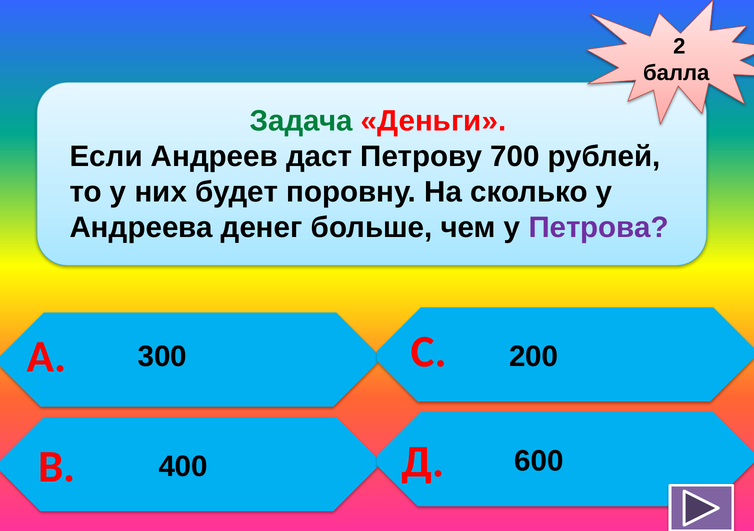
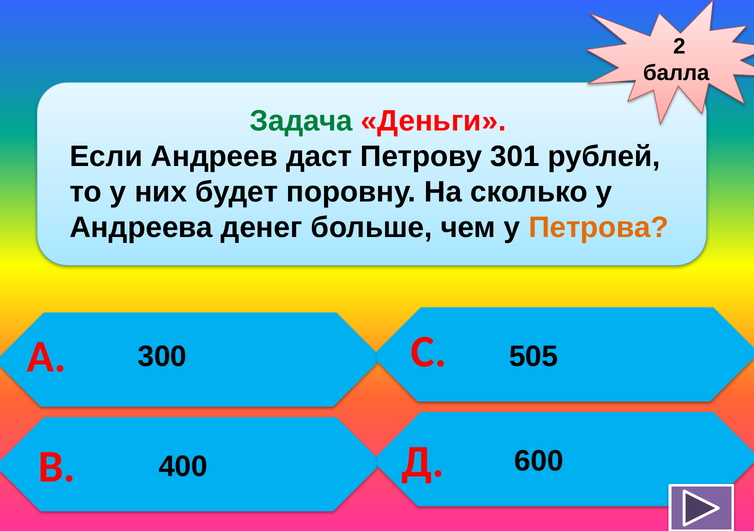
700: 700 -> 301
Петрова colour: purple -> orange
200: 200 -> 505
